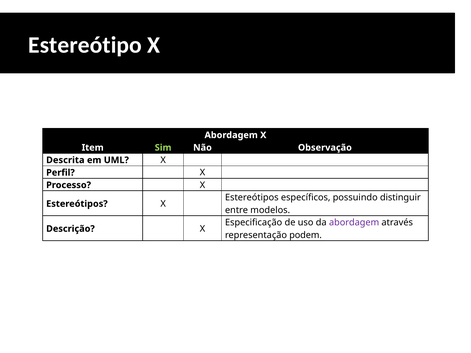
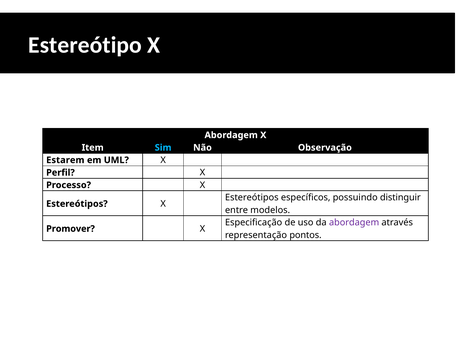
Sim colour: light green -> light blue
Descrita: Descrita -> Estarem
Descrição: Descrição -> Promover
podem: podem -> pontos
